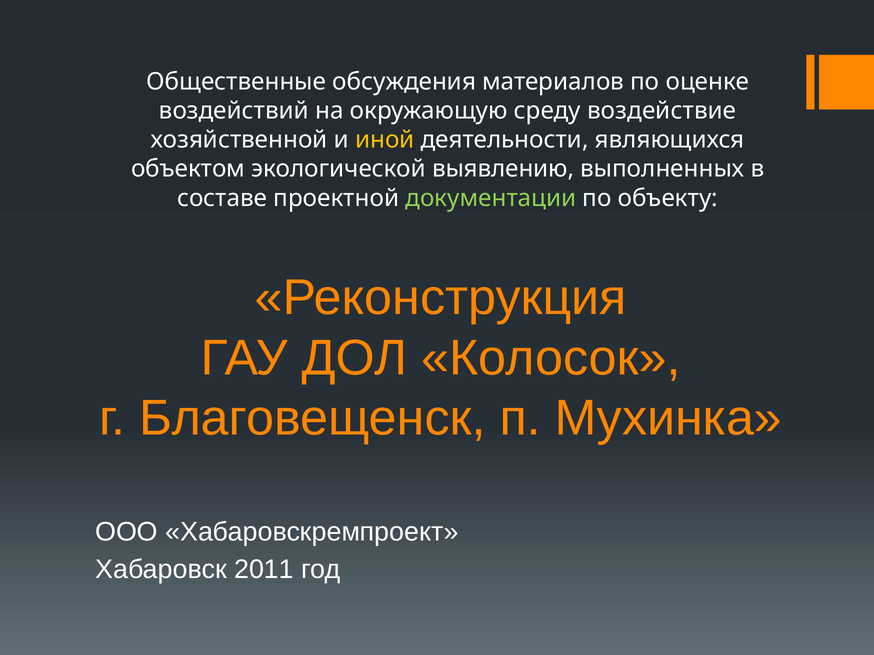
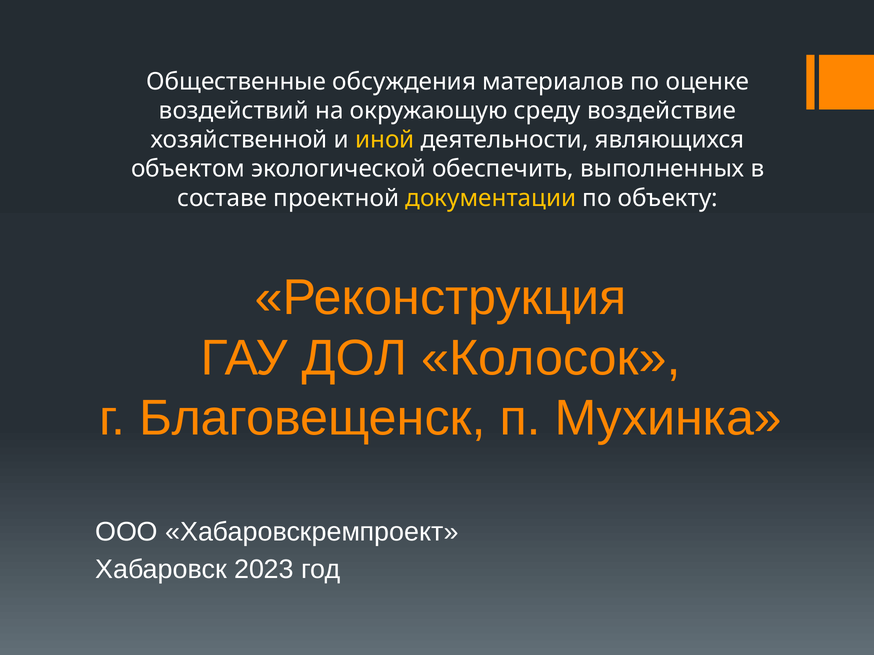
выявлению: выявлению -> обеспечить
документации colour: light green -> yellow
2011: 2011 -> 2023
